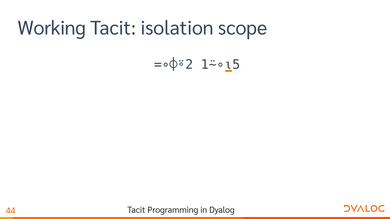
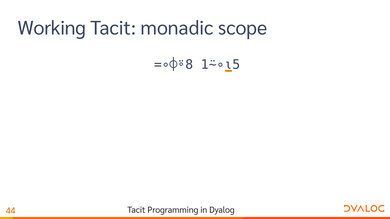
isolation: isolation -> monadic
=∘⌽⍤2: =∘⌽⍤2 -> =∘⌽⍤8
